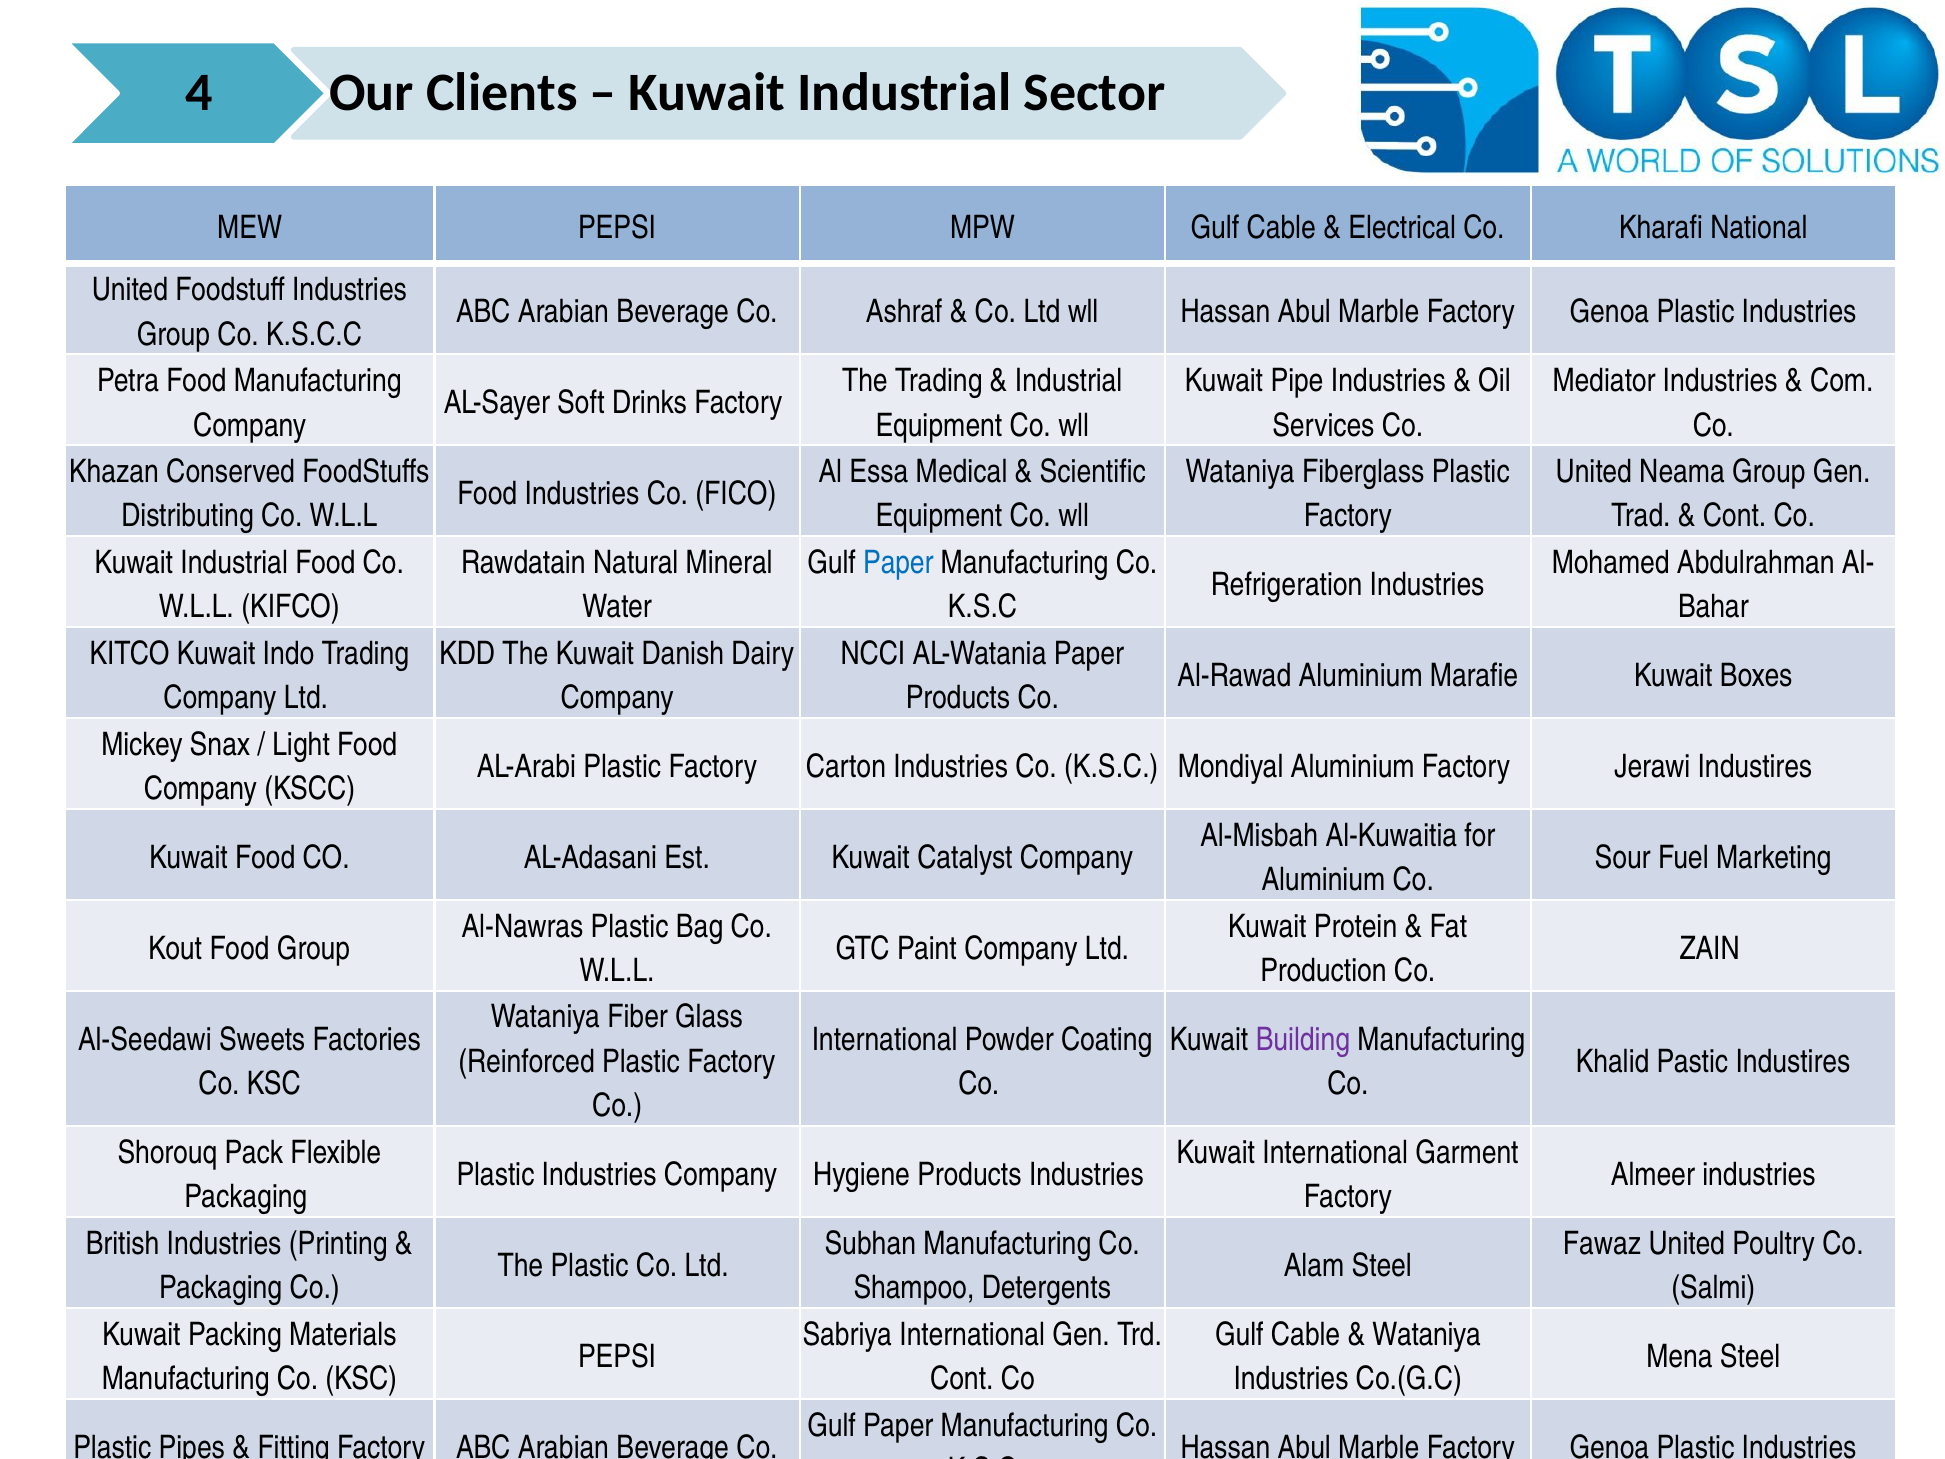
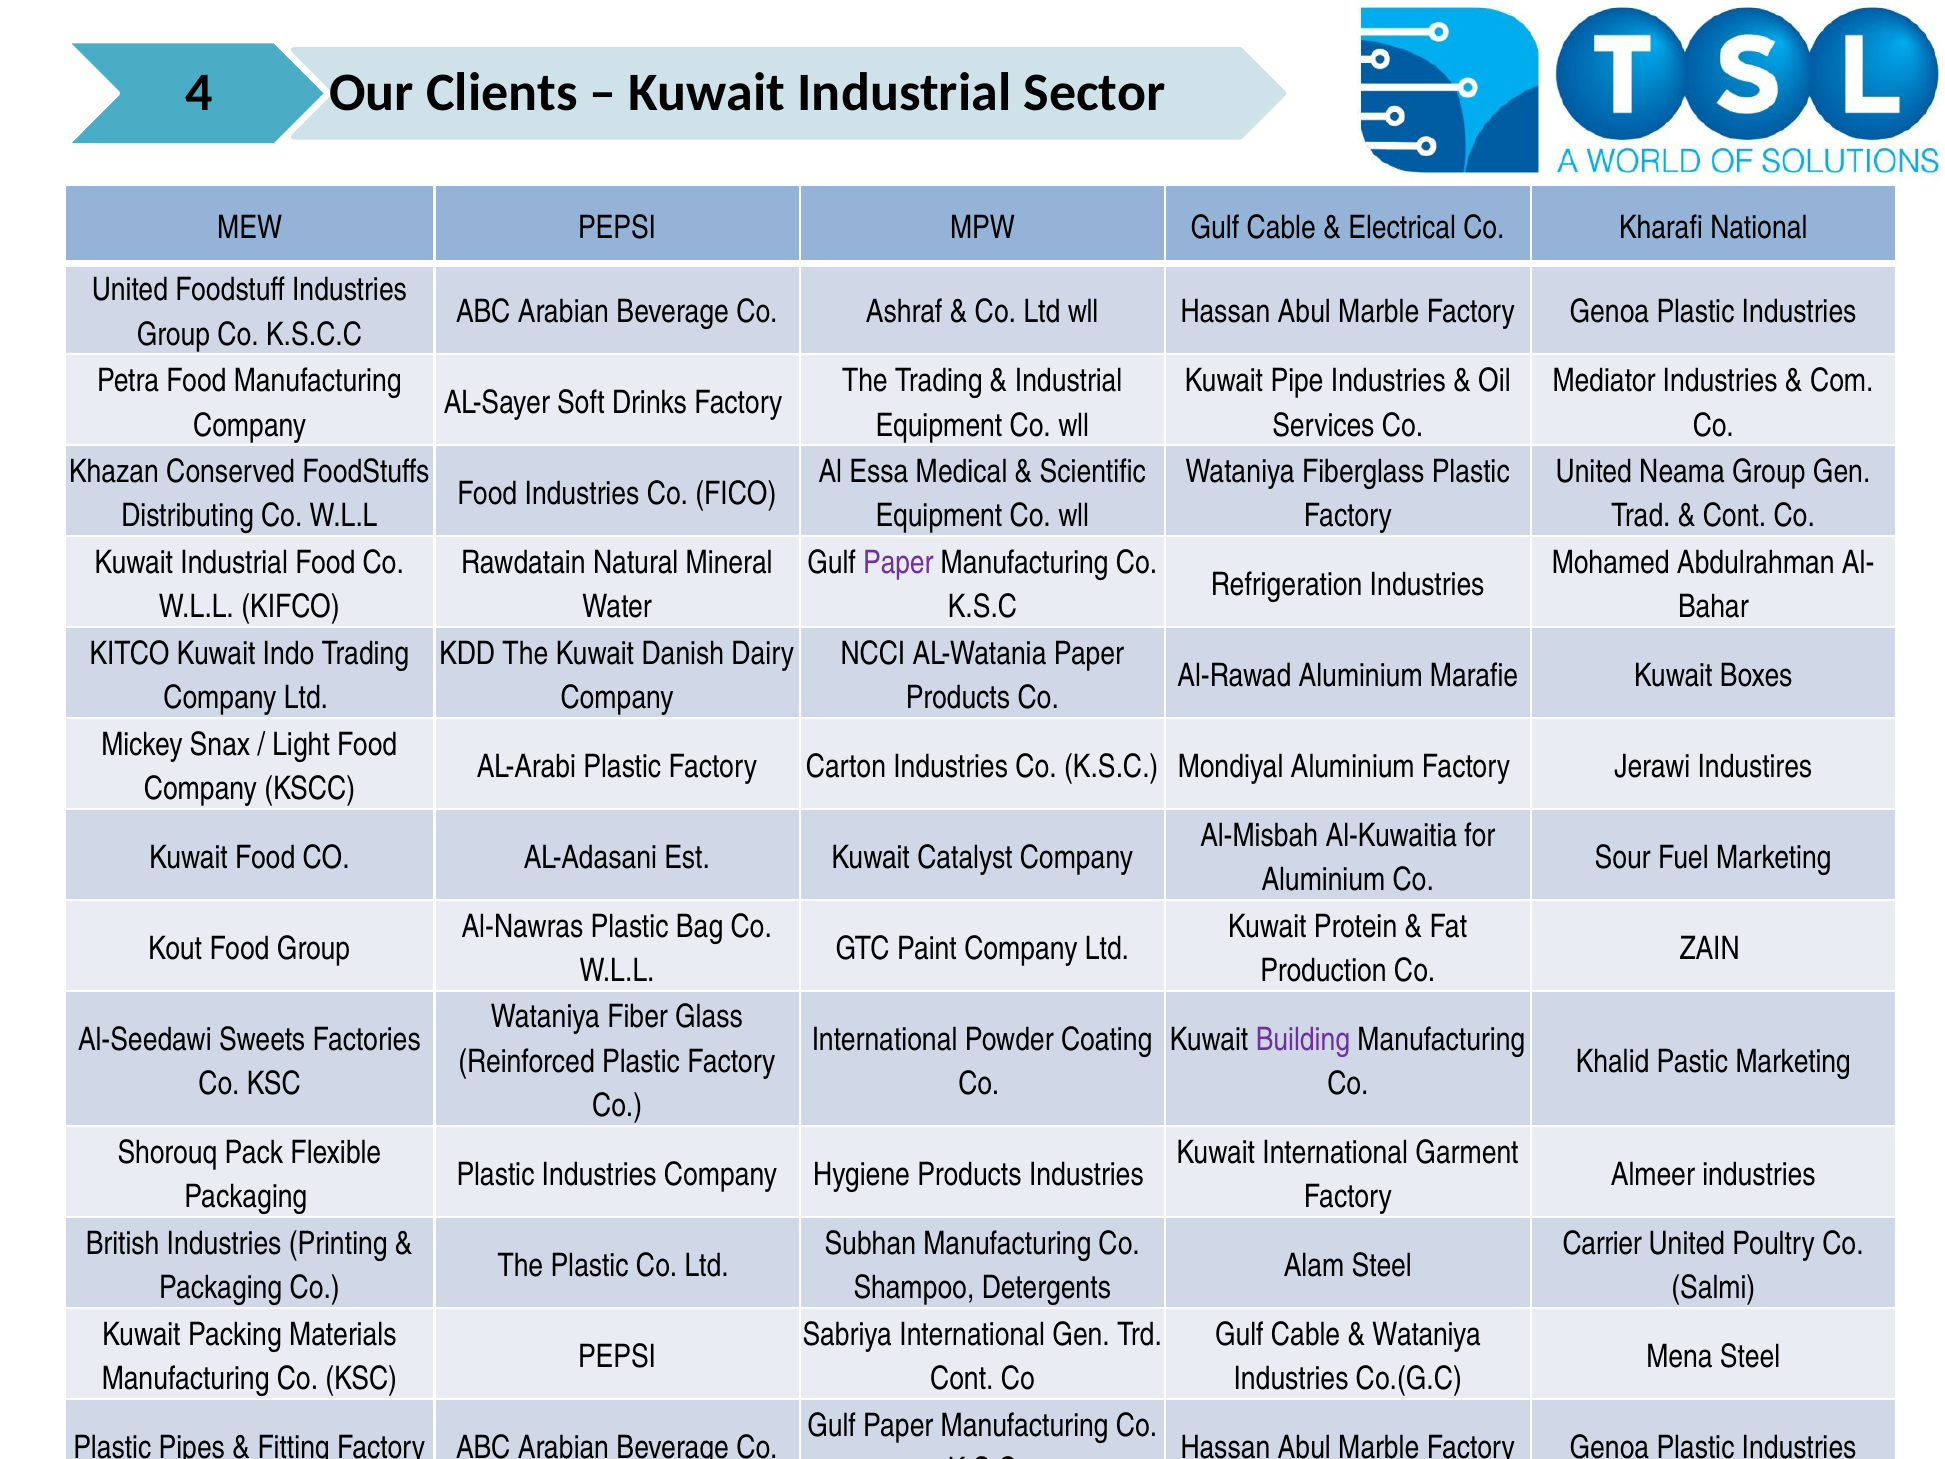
Paper at (898, 563) colour: blue -> purple
Pastic Industires: Industires -> Marketing
Fawaz: Fawaz -> Carrier
